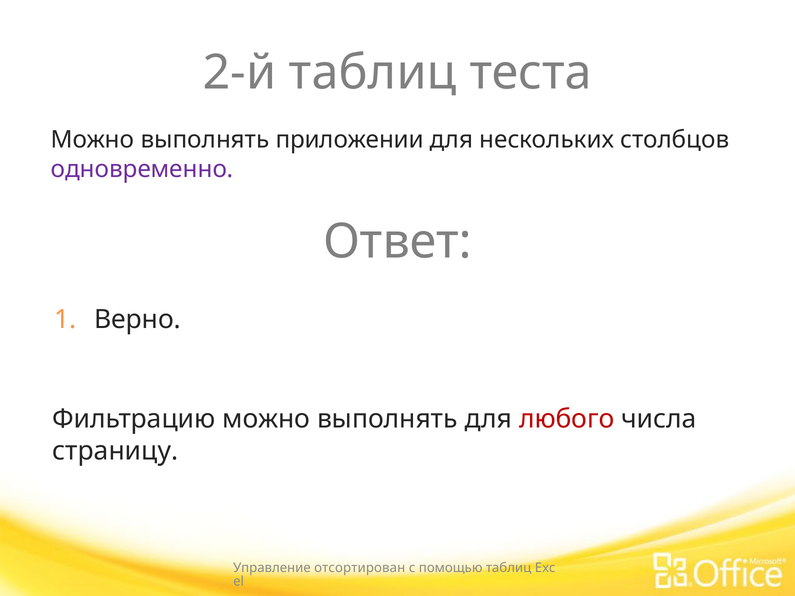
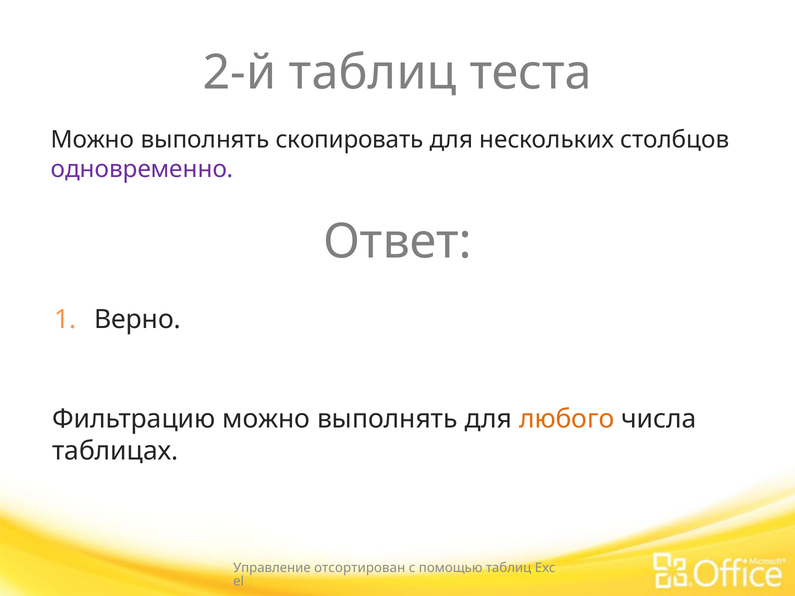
приложении: приложении -> скопировать
любого colour: red -> orange
страницу: страницу -> таблицах
